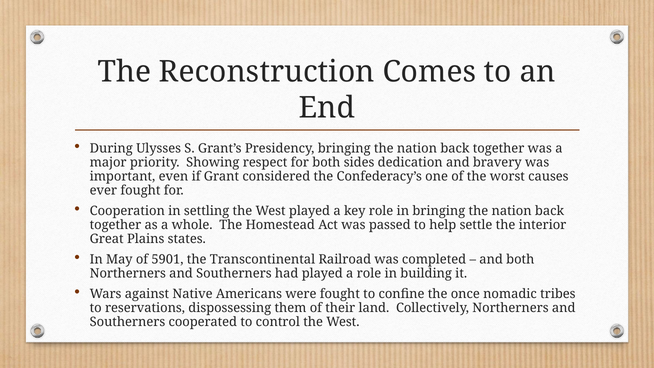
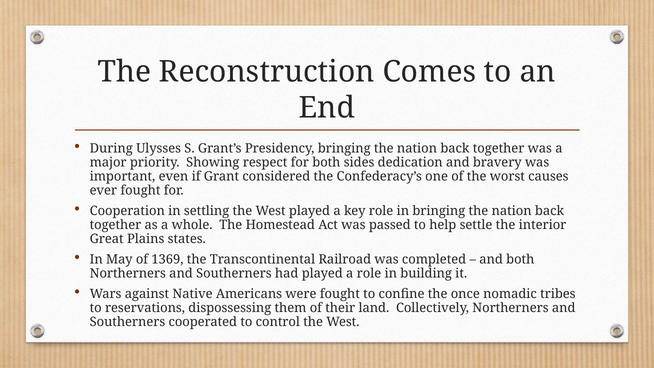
5901: 5901 -> 1369
